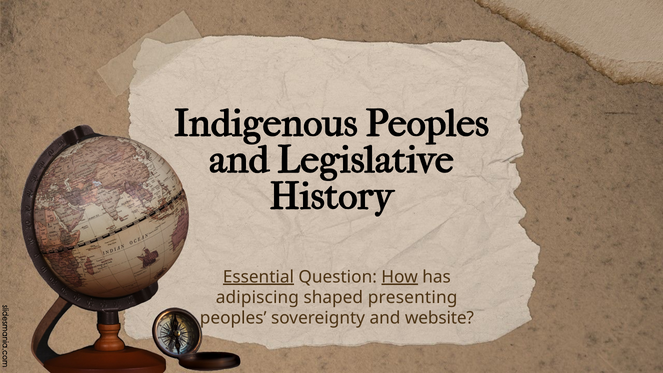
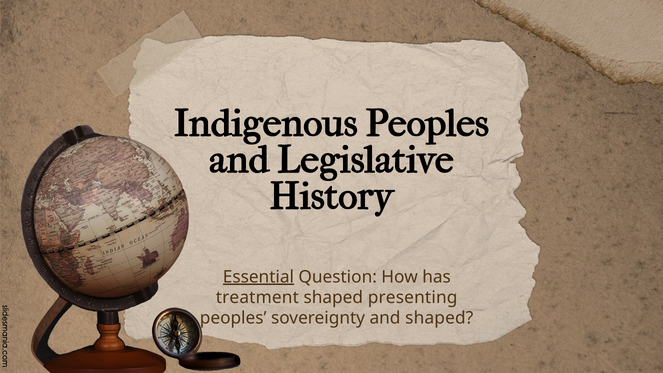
How underline: present -> none
adipiscing: adipiscing -> treatment
and website: website -> shaped
